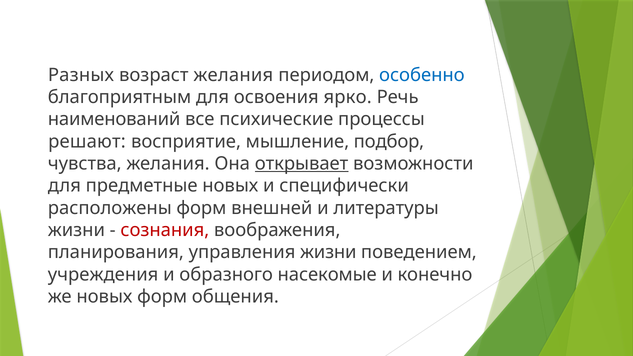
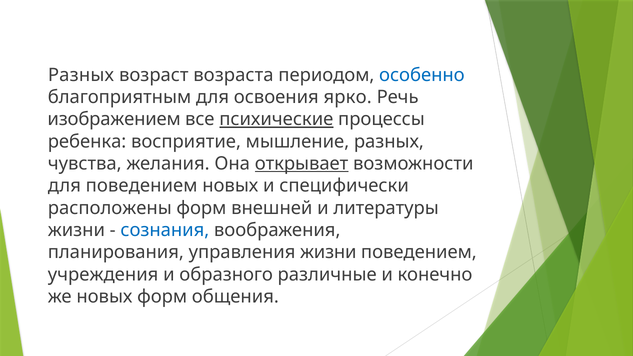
возраст желания: желания -> возраста
наименований: наименований -> изображением
психические underline: none -> present
решают: решают -> ребенка
мышление подбор: подбор -> разных
для предметные: предметные -> поведением
сознания colour: red -> blue
насекомые: насекомые -> различные
